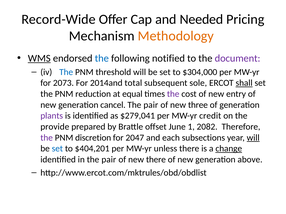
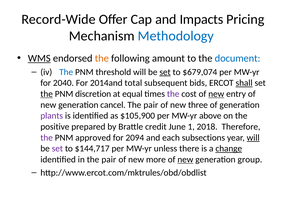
Needed: Needed -> Impacts
Methodology colour: orange -> blue
the at (102, 58) colour: blue -> orange
notified: notified -> amount
document colour: purple -> blue
set at (165, 72) underline: none -> present
$304,000: $304,000 -> $679,074
2073: 2073 -> 2040
sole: sole -> bids
the at (47, 94) underline: none -> present
reduction: reduction -> discretion
new at (216, 94) underline: none -> present
$279,041: $279,041 -> $105,900
credit: credit -> above
provide: provide -> positive
offset: offset -> credit
2082: 2082 -> 2018
discretion: discretion -> approved
2047: 2047 -> 2094
set at (57, 149) colour: blue -> purple
$404,201: $404,201 -> $144,717
new there: there -> more
new at (185, 160) underline: none -> present
above: above -> group
